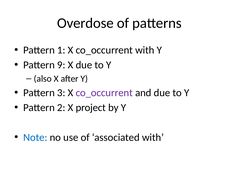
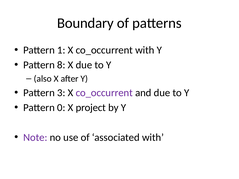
Overdose: Overdose -> Boundary
9: 9 -> 8
2: 2 -> 0
Note colour: blue -> purple
